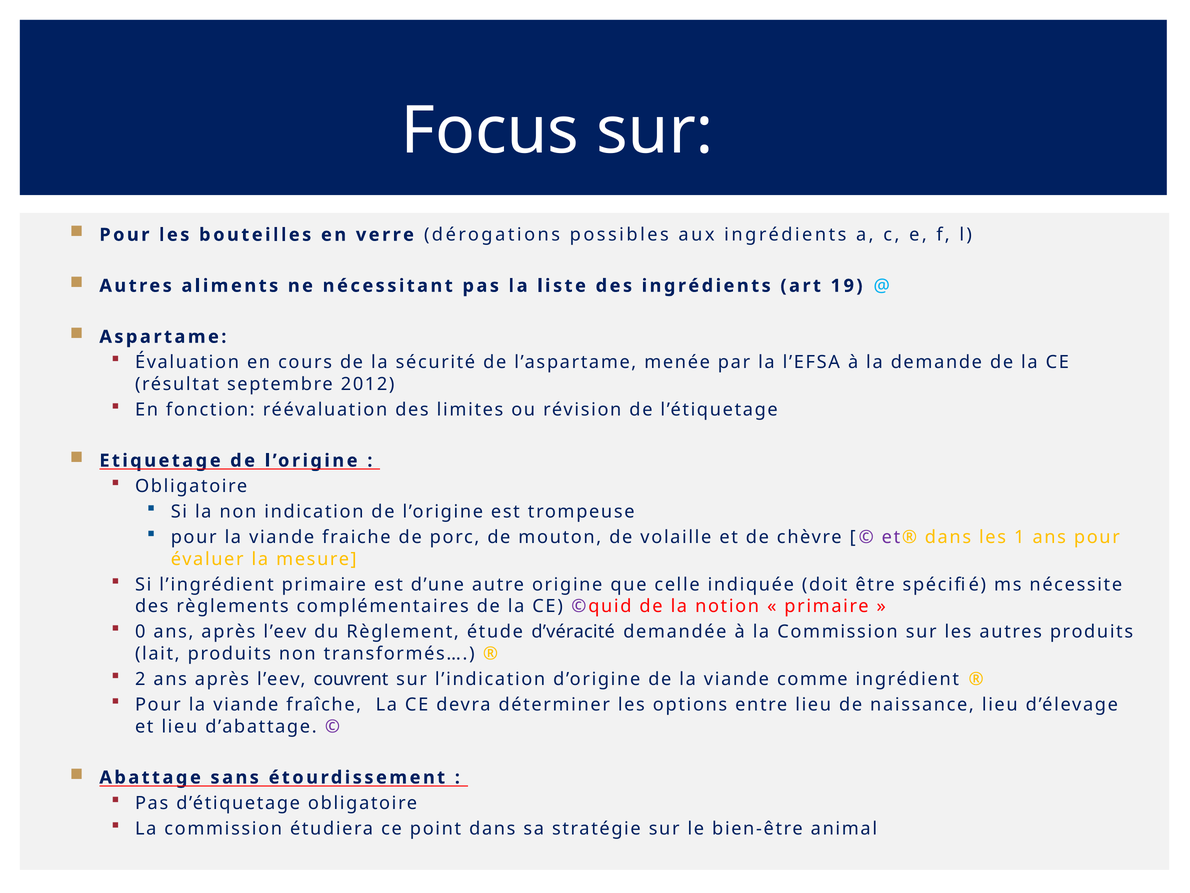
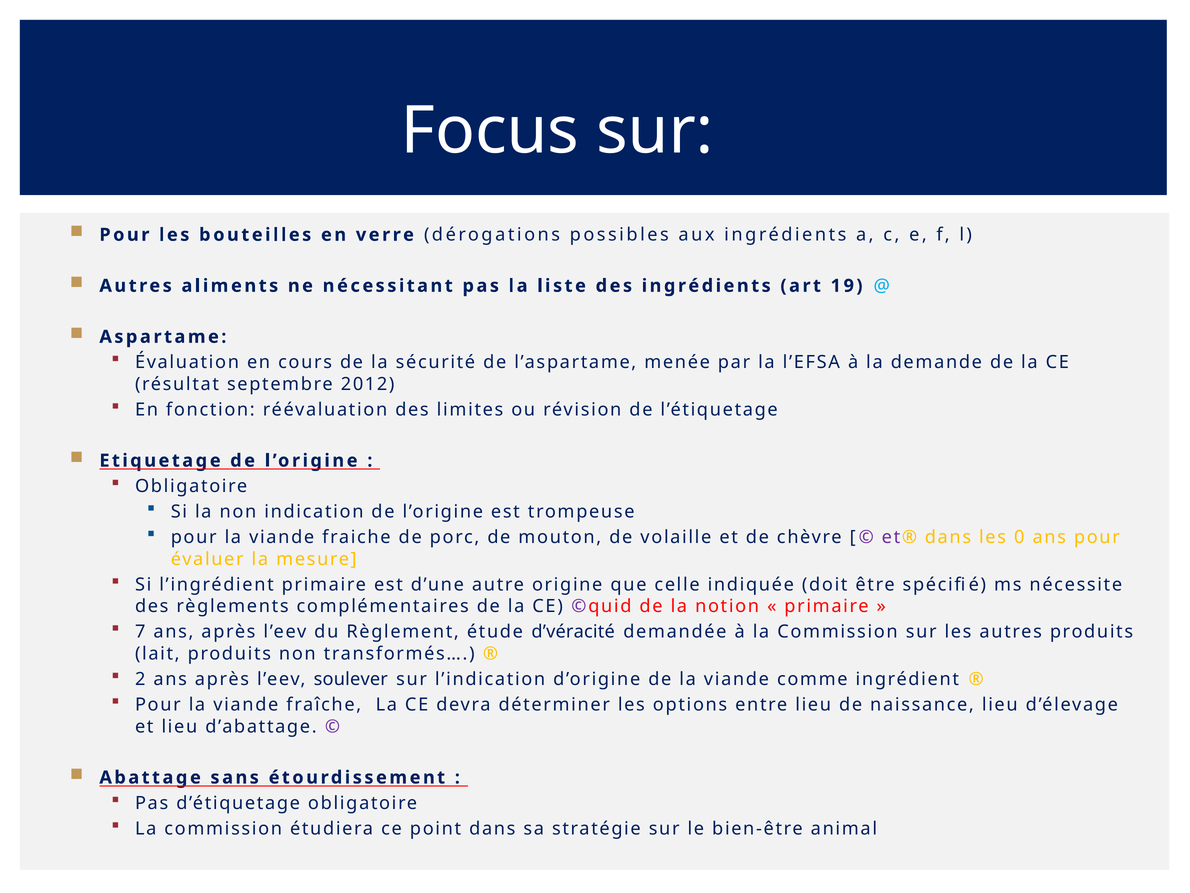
1: 1 -> 0
0: 0 -> 7
couvrent: couvrent -> soulever
